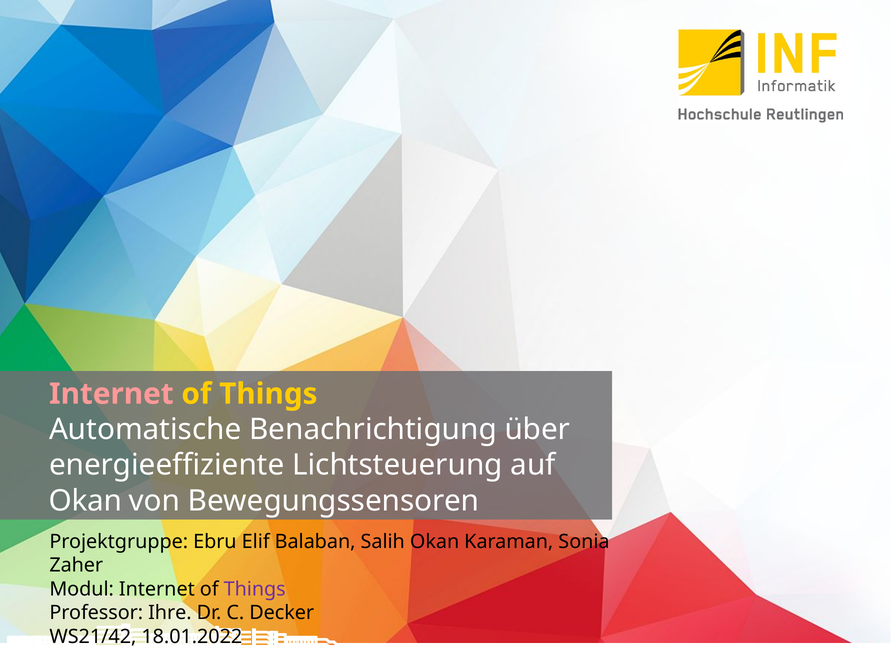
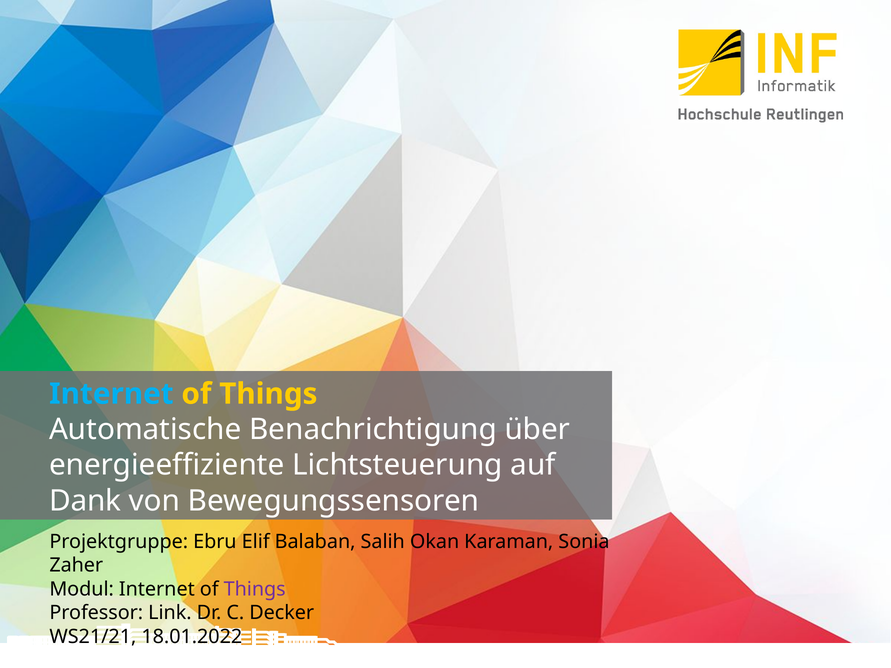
Internet at (111, 394) colour: pink -> light blue
Okan at (85, 501): Okan -> Dank
Ihre: Ihre -> Link
WS21/42: WS21/42 -> WS21/21
